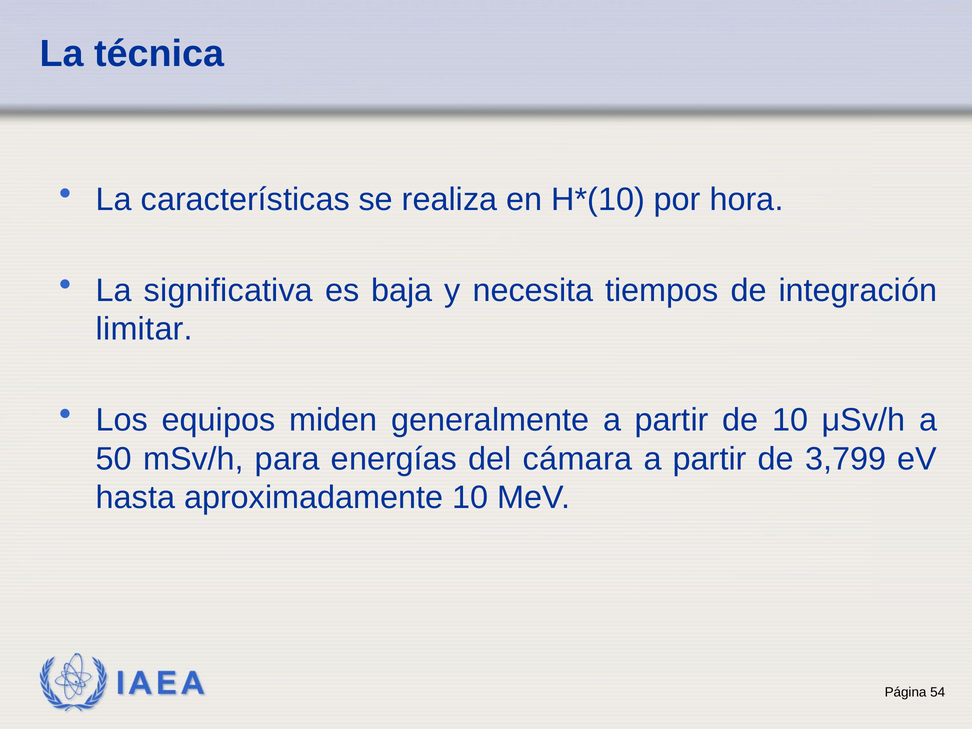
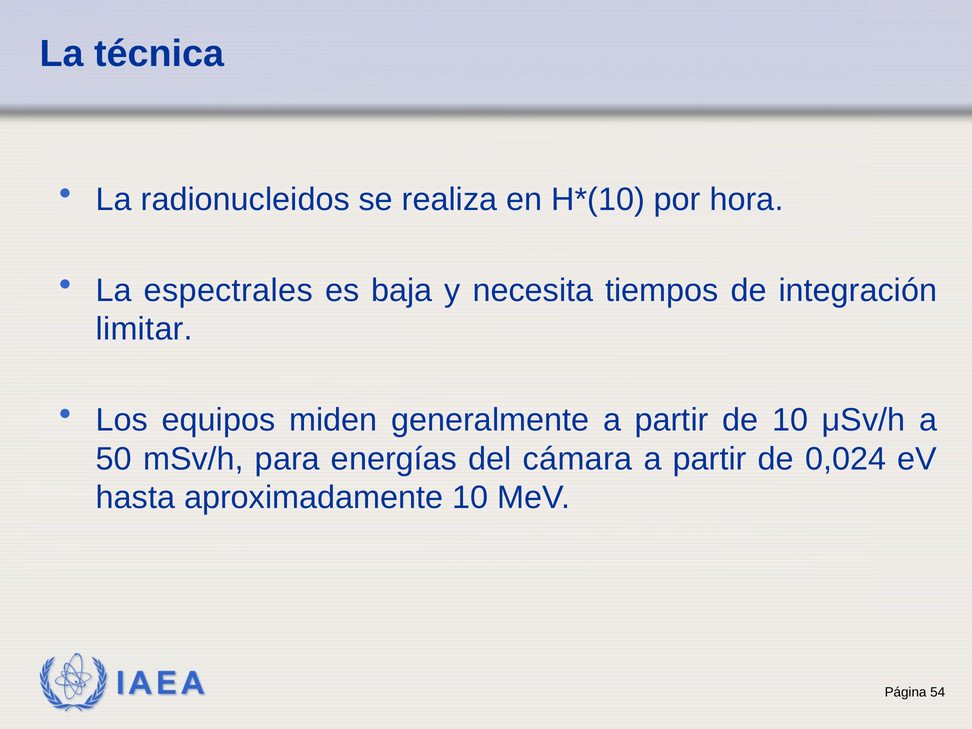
características: características -> radionucleidos
significativa: significativa -> espectrales
3,799: 3,799 -> 0,024
